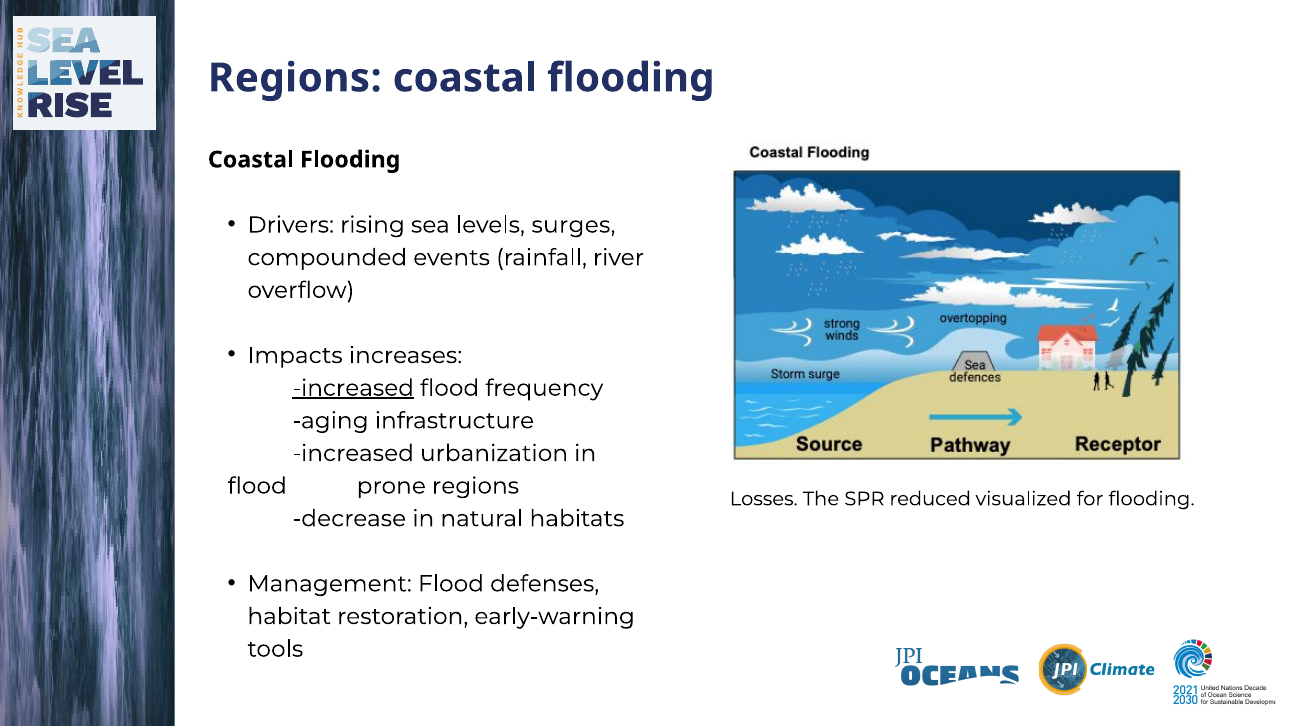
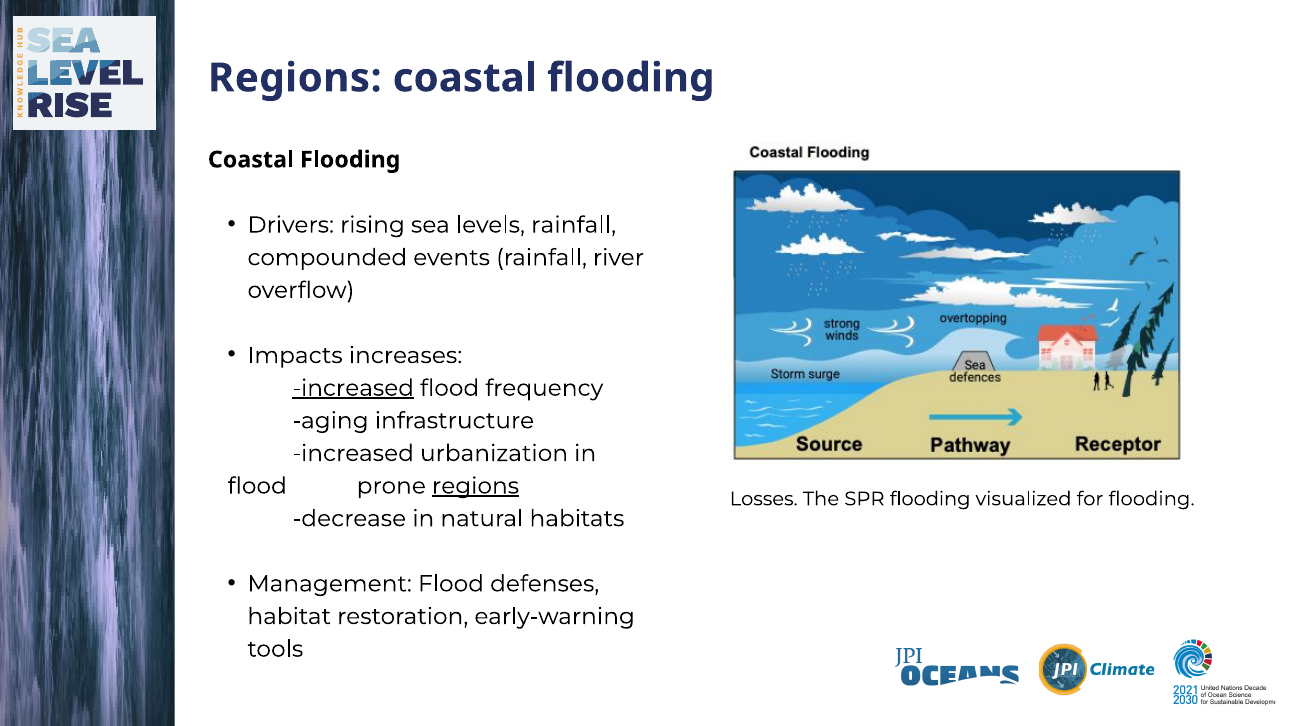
levels surges: surges -> rainfall
regions at (475, 486) underline: none -> present
SPR reduced: reduced -> flooding
